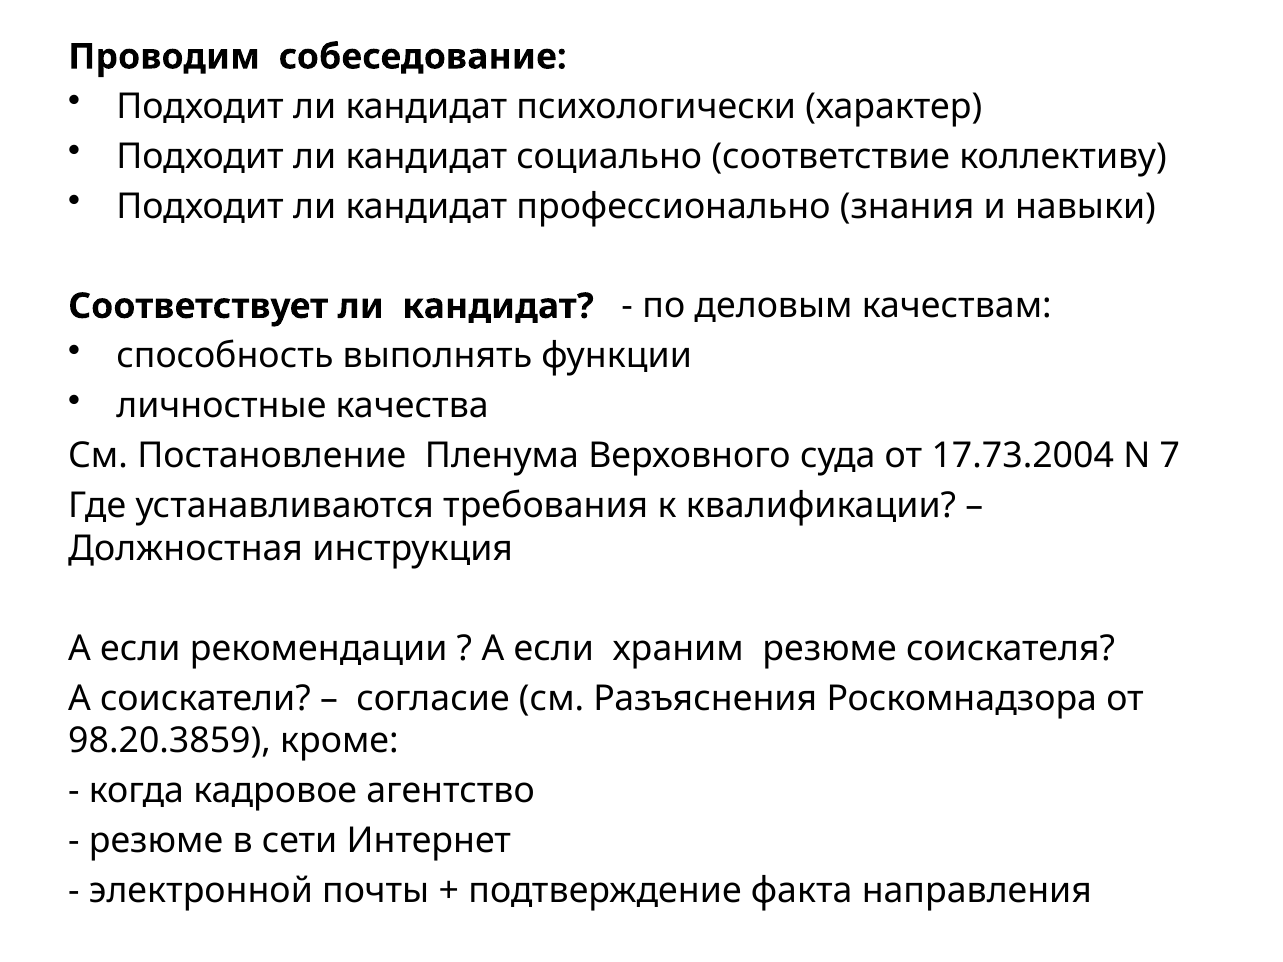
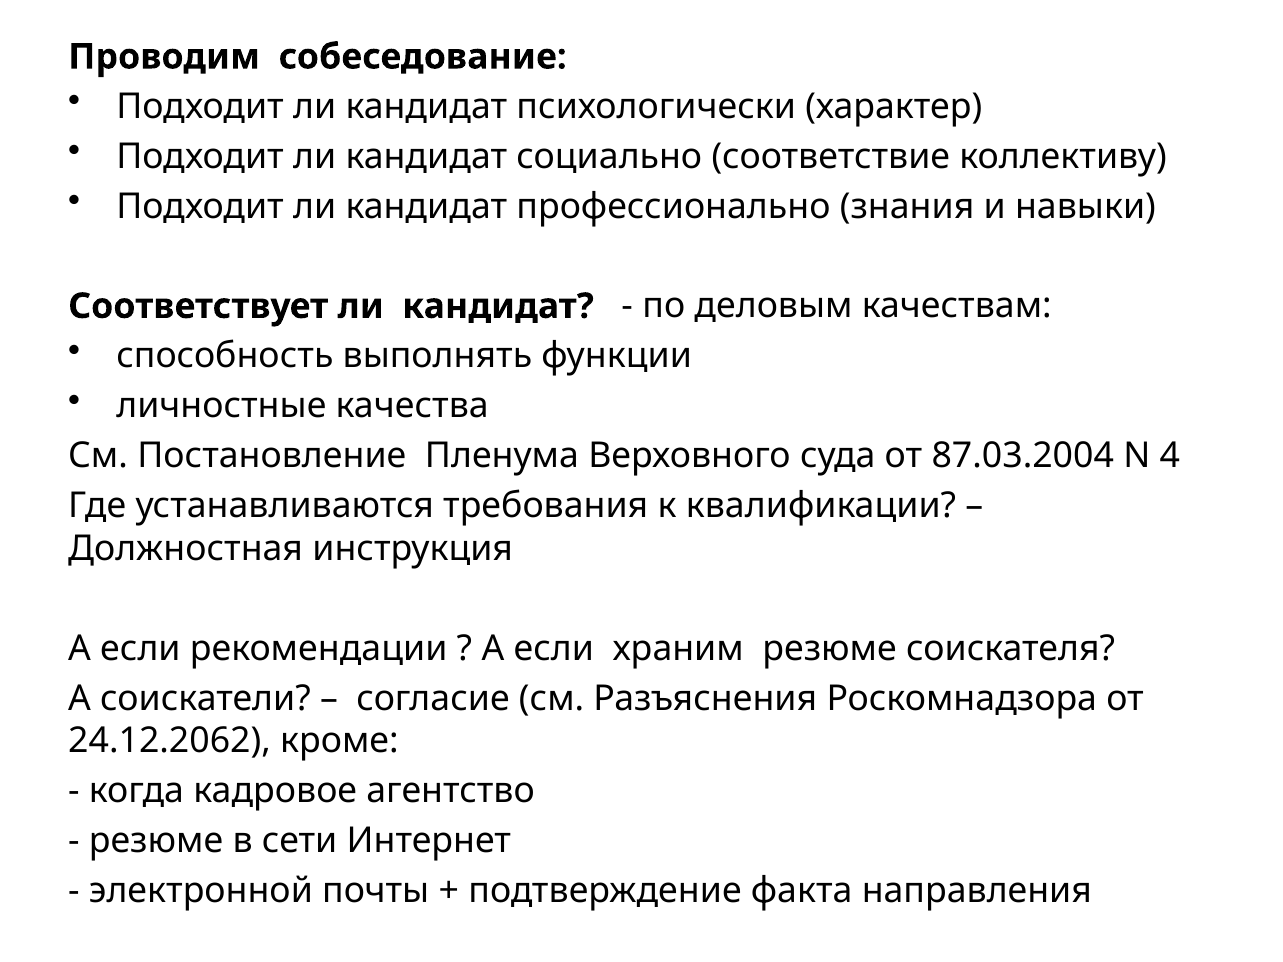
17.73.2004: 17.73.2004 -> 87.03.2004
7: 7 -> 4
98.20.3859: 98.20.3859 -> 24.12.2062
